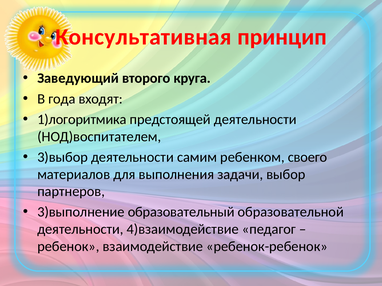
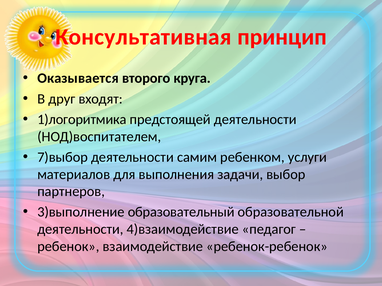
Заведующий: Заведующий -> Оказывается
года: года -> друг
3)выбор: 3)выбор -> 7)выбор
своего: своего -> услуги
